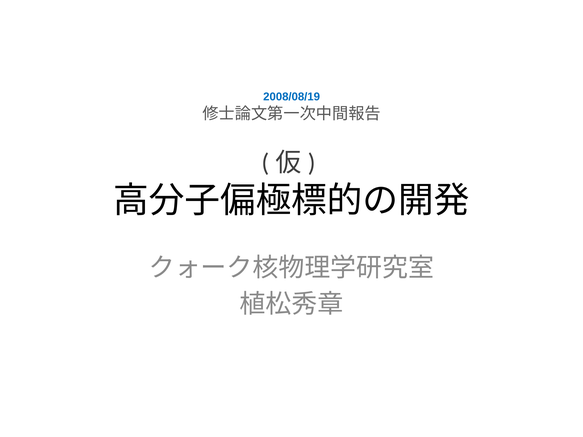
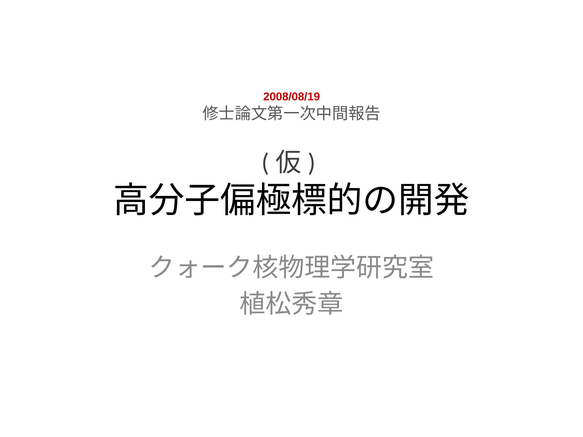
2008/08/19 colour: blue -> red
